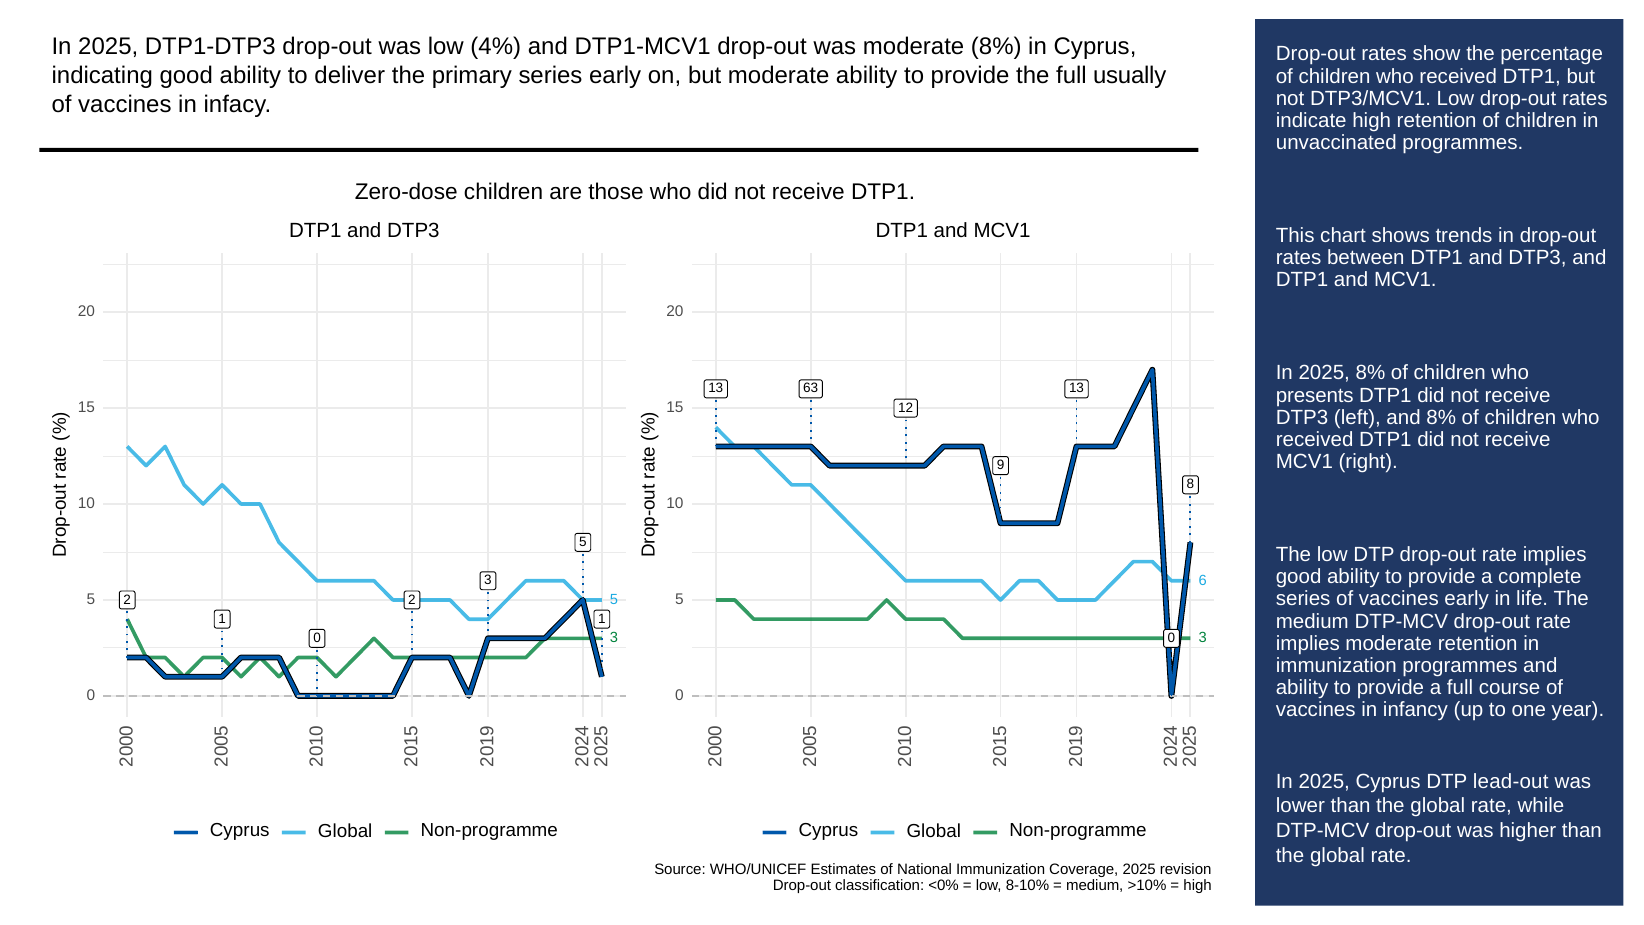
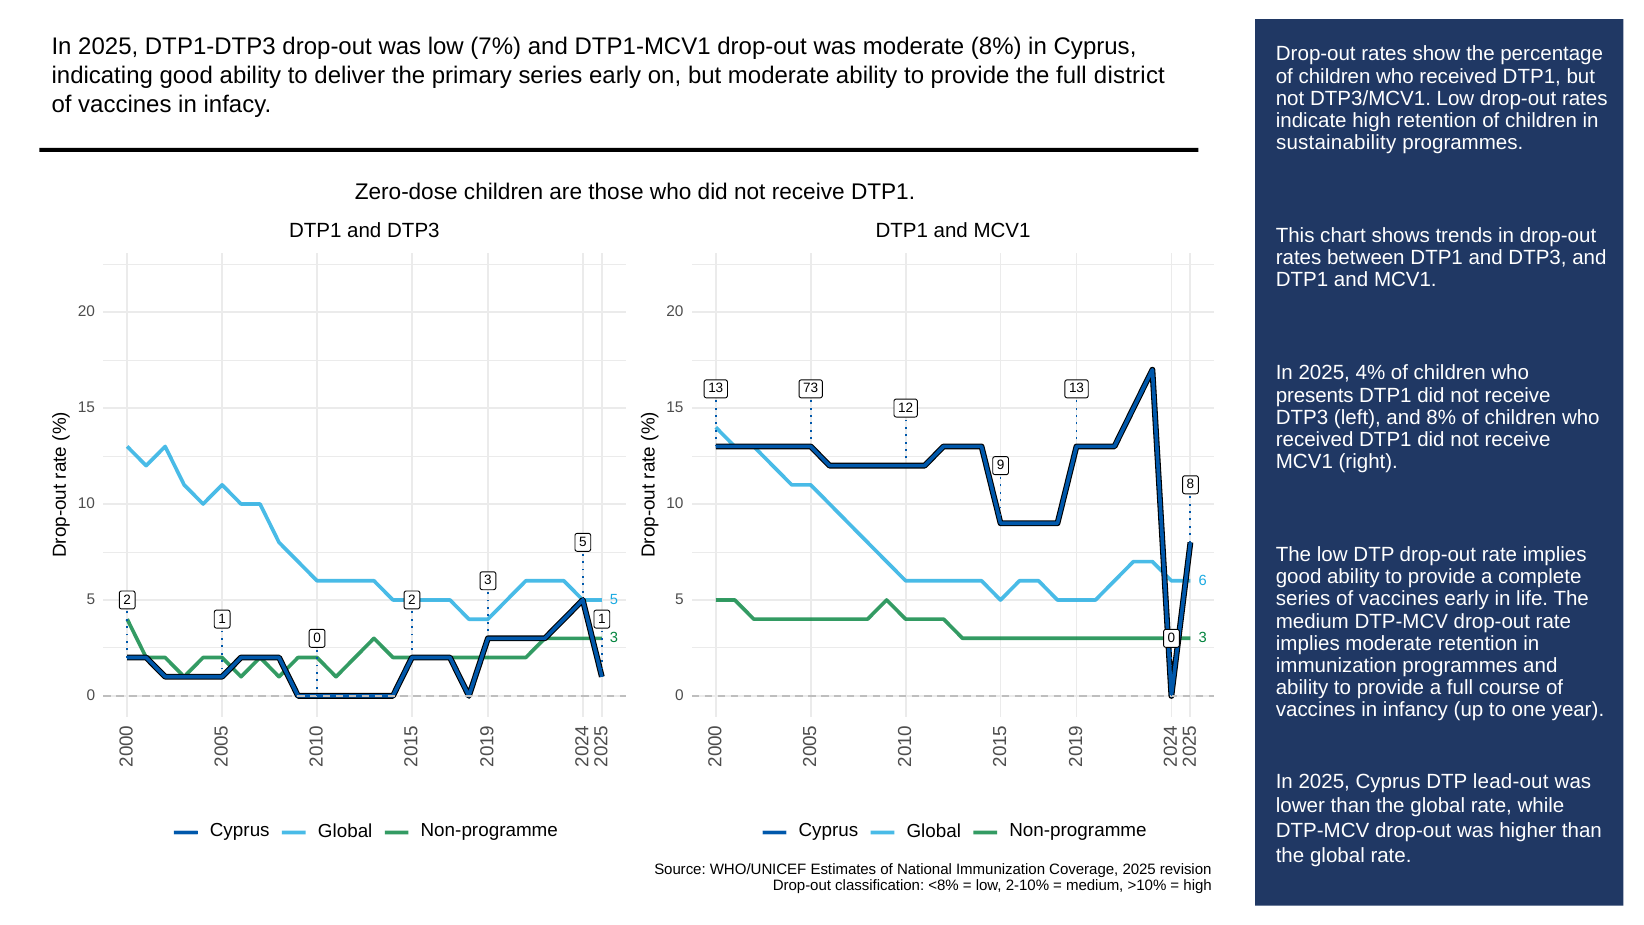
4%: 4% -> 7%
usually: usually -> district
unvaccinated: unvaccinated -> sustainability
2025 8%: 8% -> 4%
63: 63 -> 73
<0%: <0% -> <8%
8-10%: 8-10% -> 2-10%
